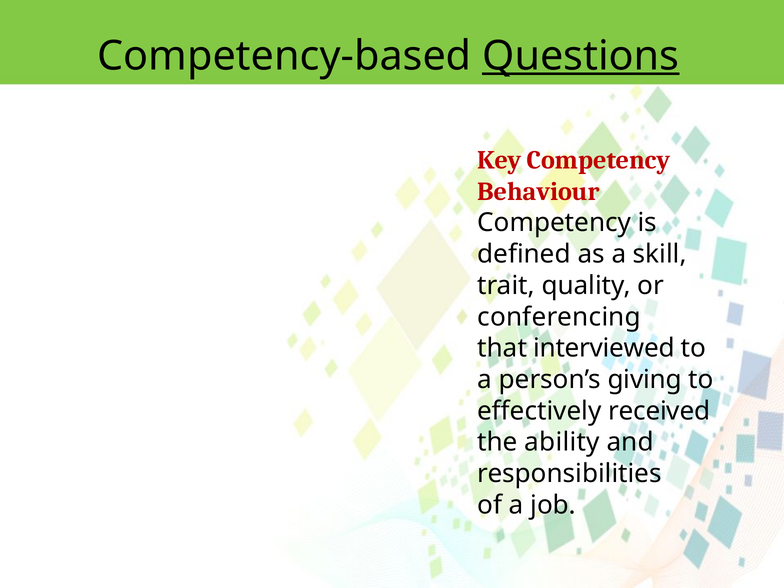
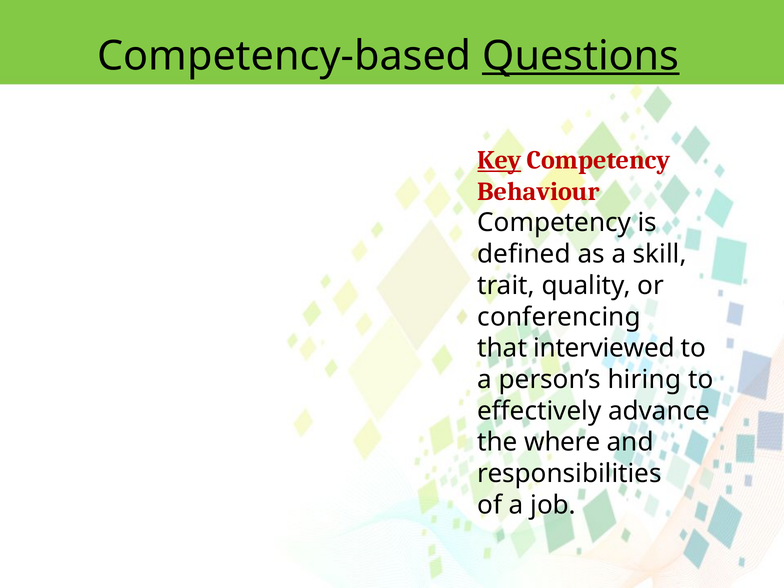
Key underline: none -> present
giving: giving -> hiring
received: received -> advance
ability: ability -> where
